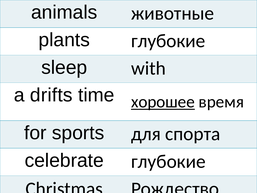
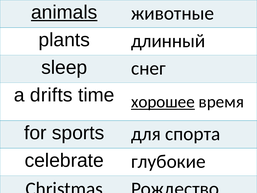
animals underline: none -> present
plants глубокие: глубокие -> длинный
with: with -> снег
